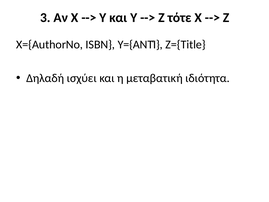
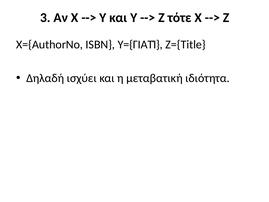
Y={ΑΝΤΊ: Y={ΑΝΤΊ -> Y={ΓΙΑΤΊ
